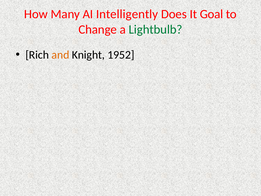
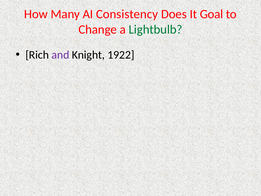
Intelligently: Intelligently -> Consistency
and colour: orange -> purple
1952: 1952 -> 1922
